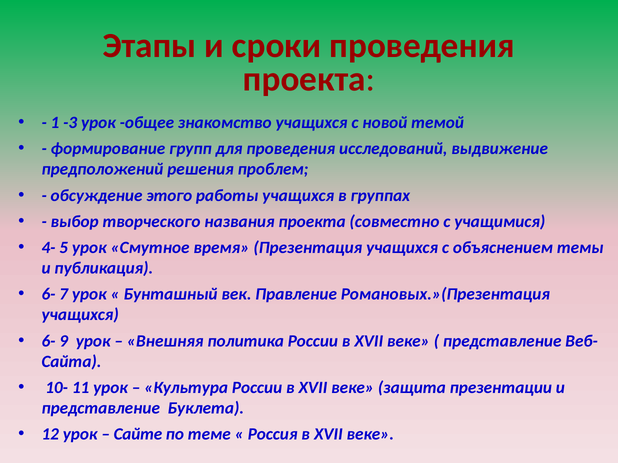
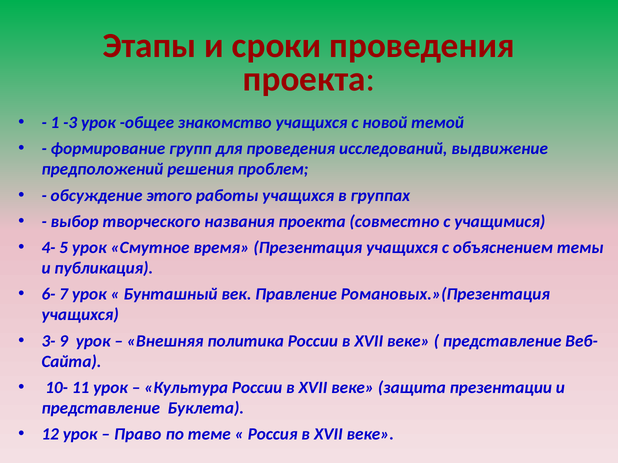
6- at (48, 341): 6- -> 3-
Сайте: Сайте -> Право
